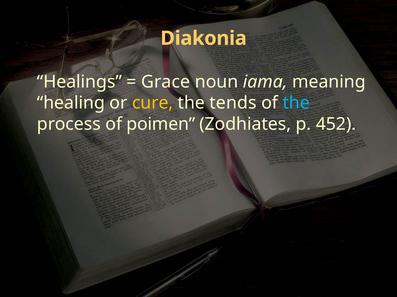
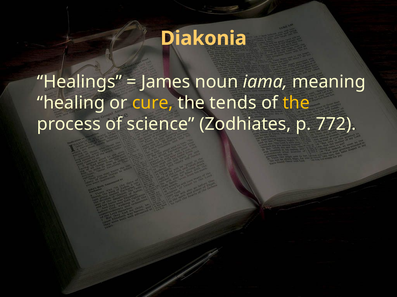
Grace: Grace -> James
the at (296, 103) colour: light blue -> yellow
poimen: poimen -> science
452: 452 -> 772
